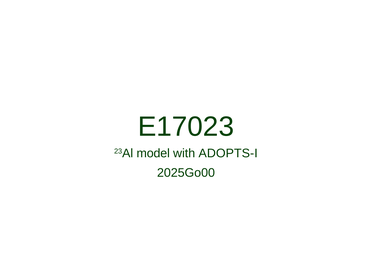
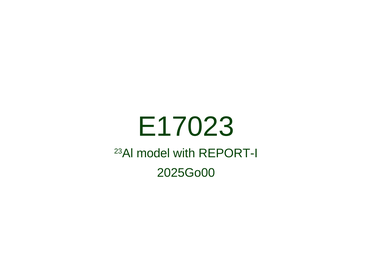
ADOPTS-I: ADOPTS-I -> REPORT-I
